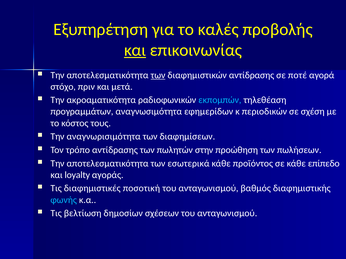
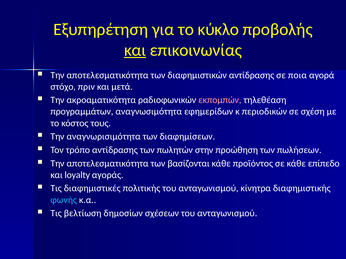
καλές: καλές -> κύκλο
των at (158, 75) underline: present -> none
ποτέ: ποτέ -> ποια
εκπομπών colour: light blue -> pink
εσωτερικά: εσωτερικά -> βασίζονται
ποσοτική: ποσοτική -> πολιτικής
βαθμός: βαθμός -> κίνητρα
